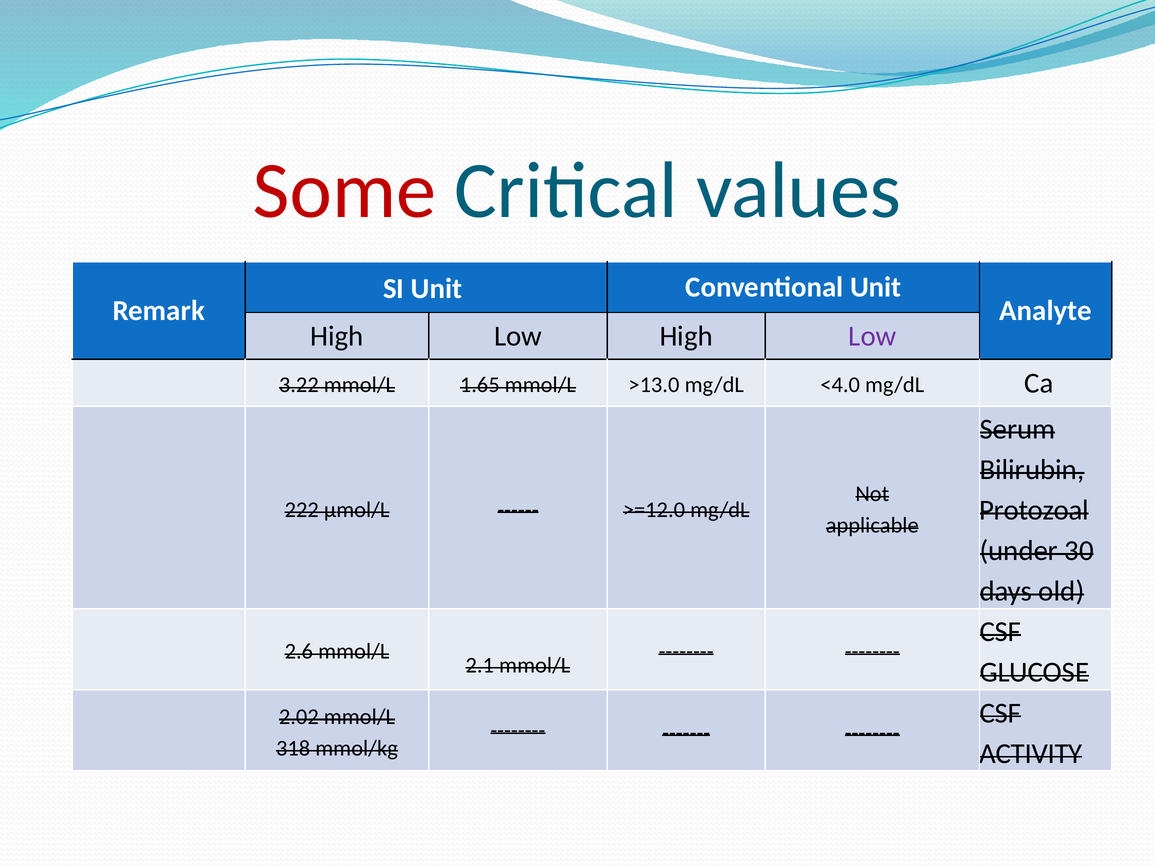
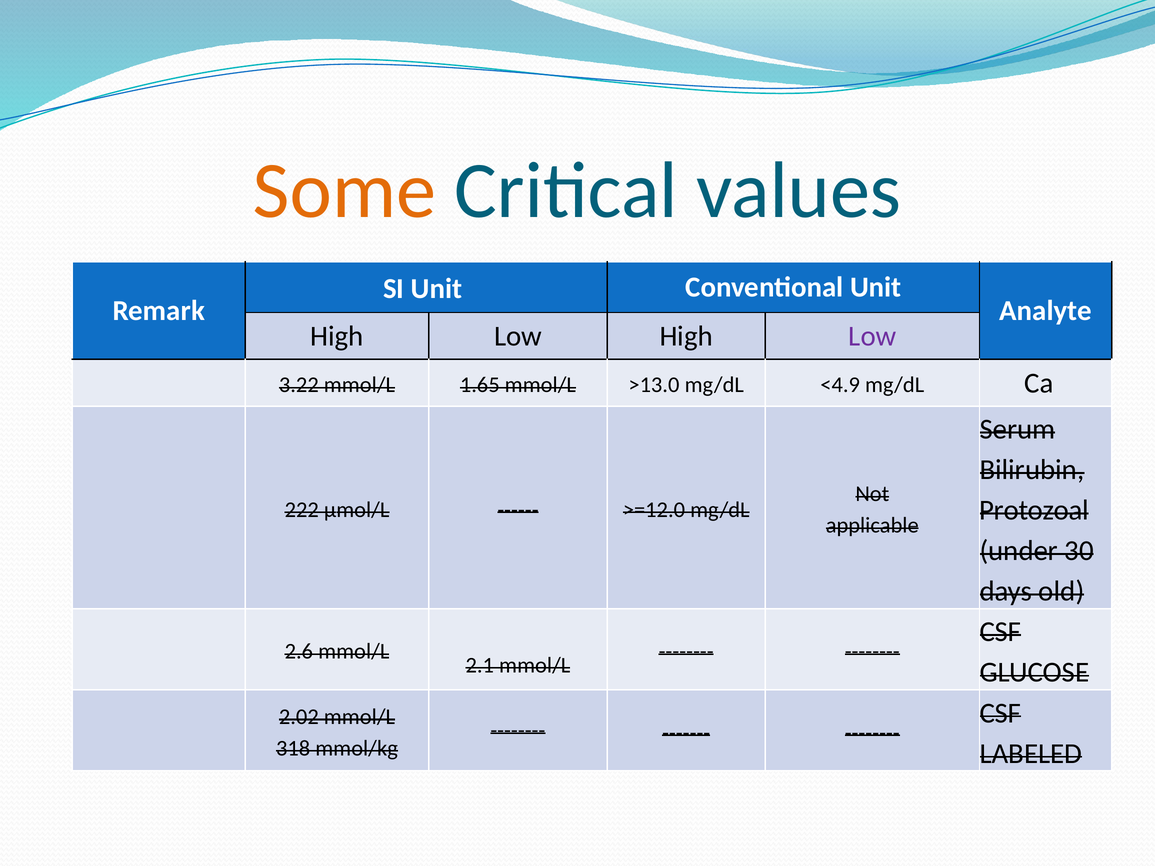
Some colour: red -> orange
<4.0: <4.0 -> <4.9
ACTIVITY: ACTIVITY -> LABELED
